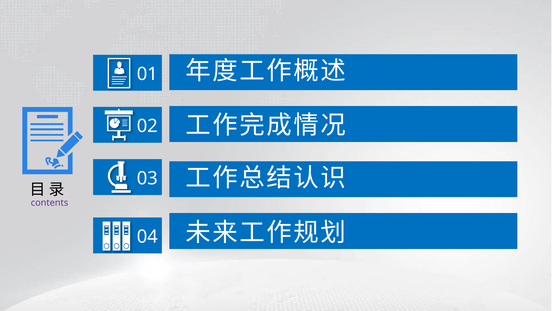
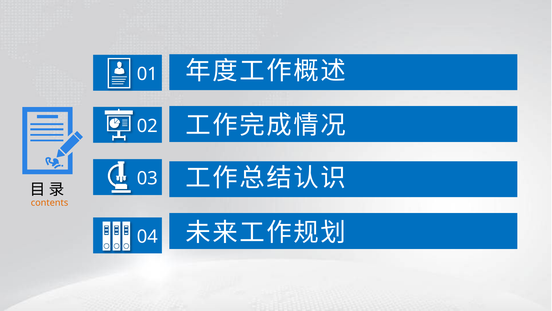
contents colour: purple -> orange
